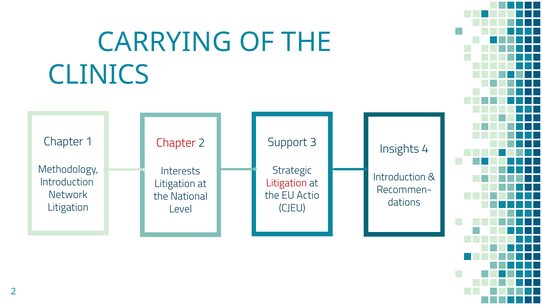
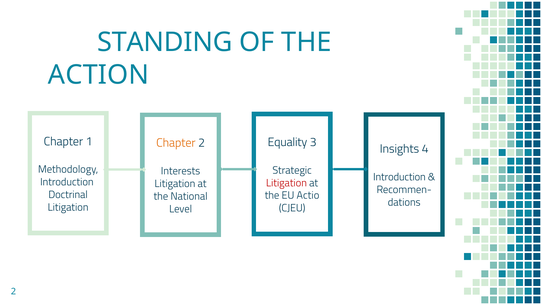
CARRYING: CARRYING -> STANDING
CLINICS: CLINICS -> ACTION
Support: Support -> Equality
Chapter at (176, 143) colour: red -> orange
Network: Network -> Doctrinal
